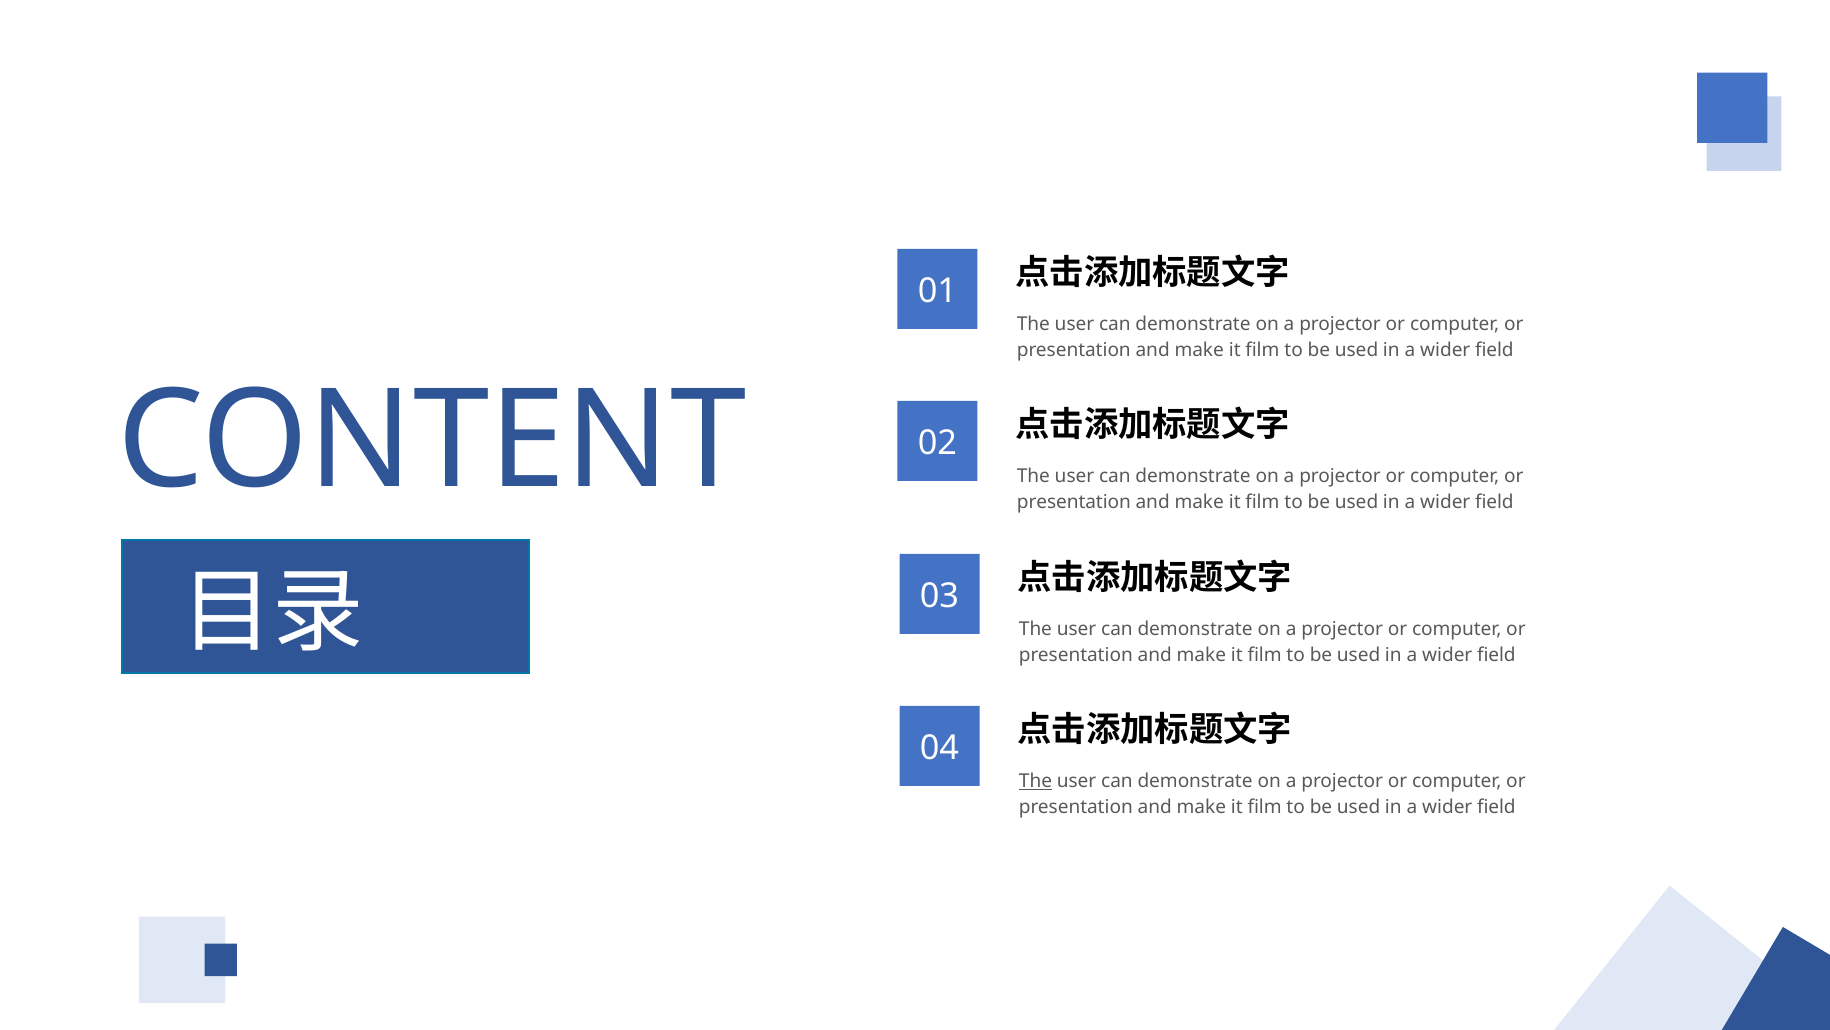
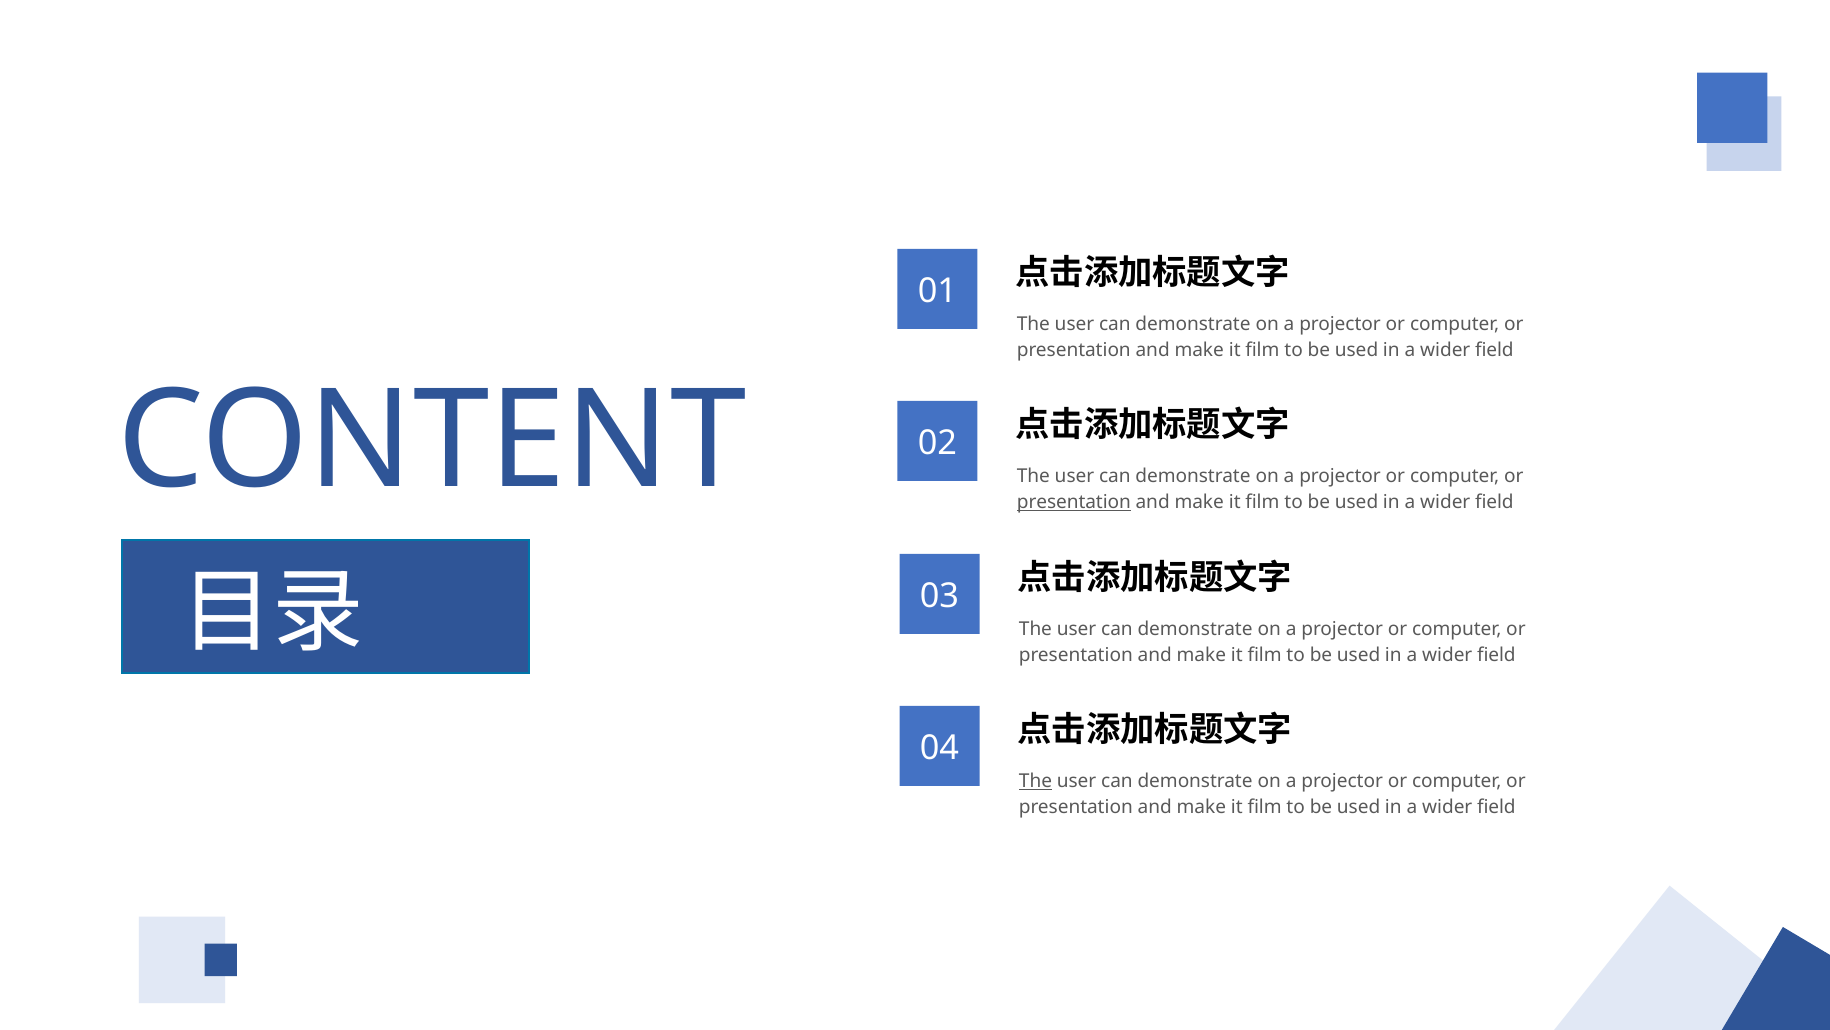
presentation at (1074, 502) underline: none -> present
